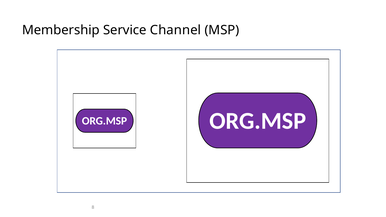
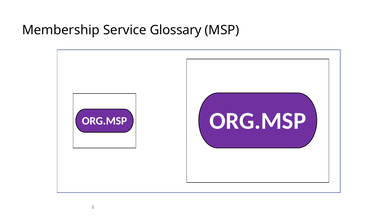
Channel: Channel -> Glossary
